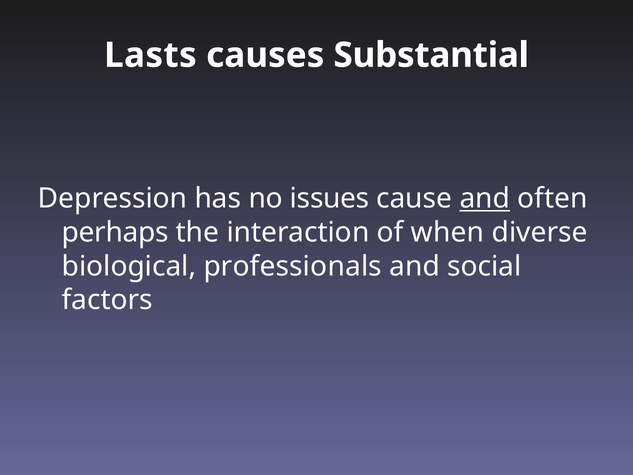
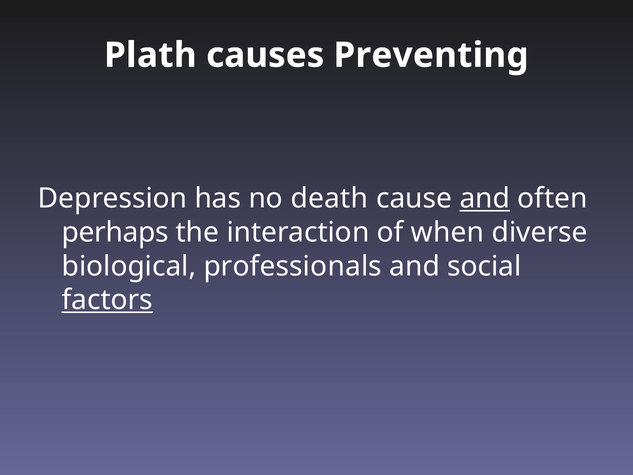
Lasts: Lasts -> Plath
Substantial: Substantial -> Preventing
issues: issues -> death
factors underline: none -> present
